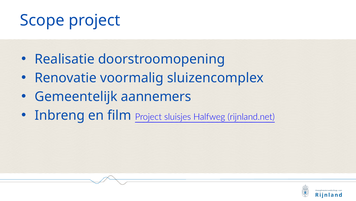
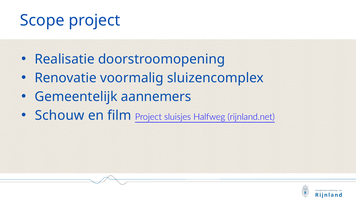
Inbreng: Inbreng -> Schouw
